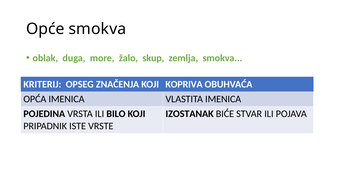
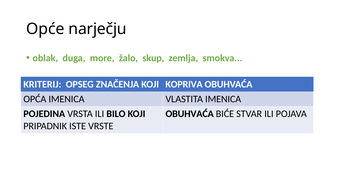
Opće smokva: smokva -> narječju
IZOSTANAK at (190, 114): IZOSTANAK -> OBUHVAĆA
